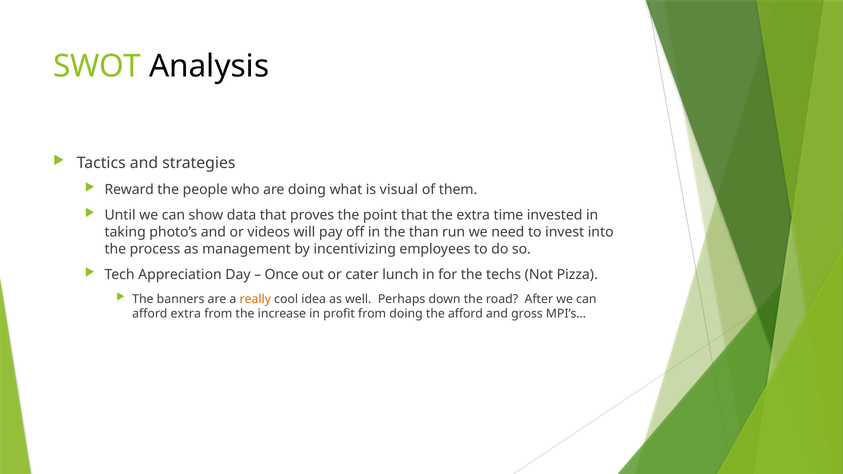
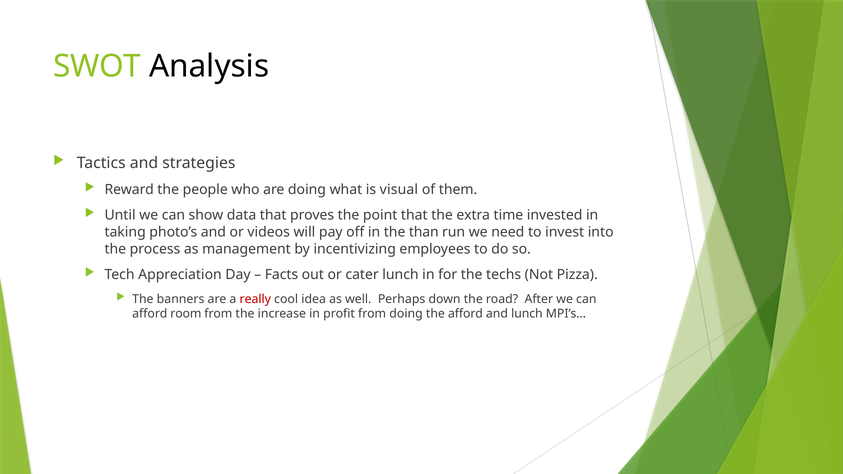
Once: Once -> Facts
really colour: orange -> red
afford extra: extra -> room
and gross: gross -> lunch
